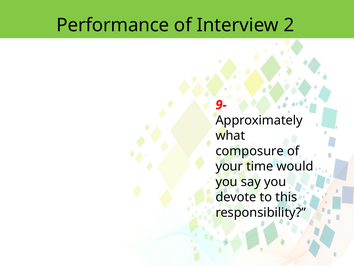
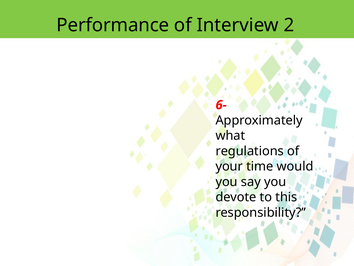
9-: 9- -> 6-
composure: composure -> regulations
